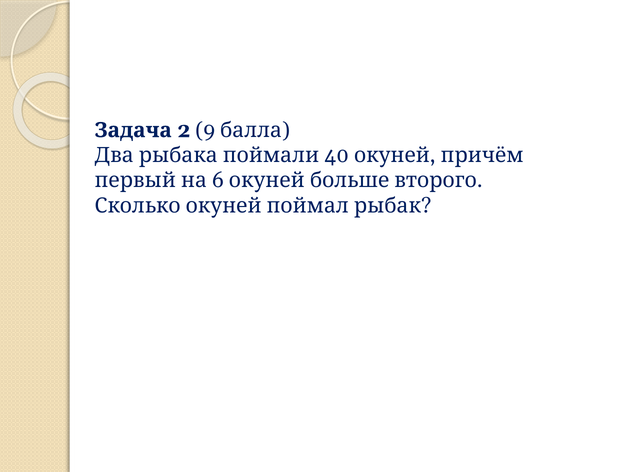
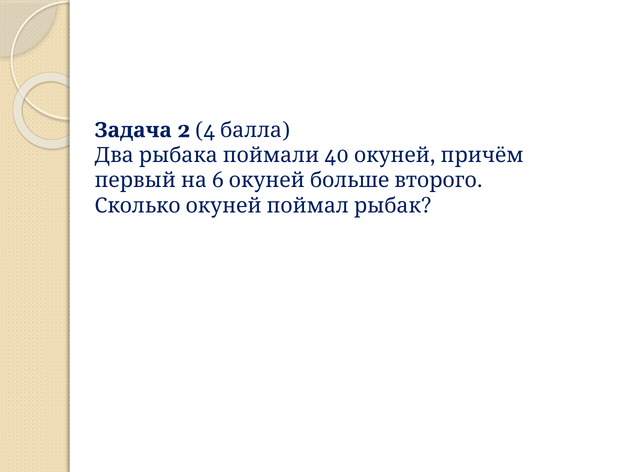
9: 9 -> 4
